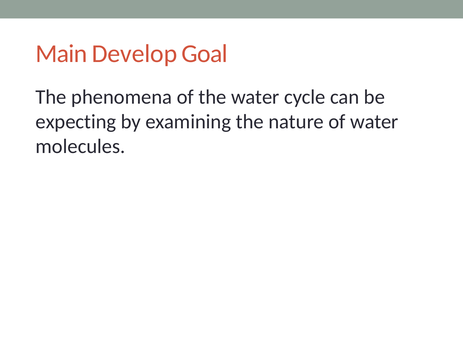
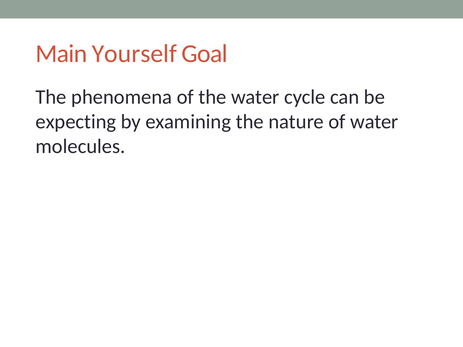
Develop: Develop -> Yourself
